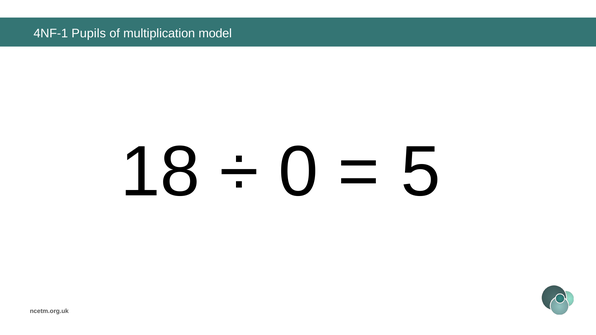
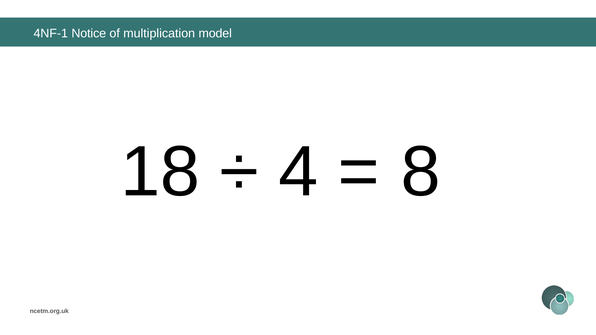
Pupils: Pupils -> Notice
0: 0 -> 4
5: 5 -> 8
